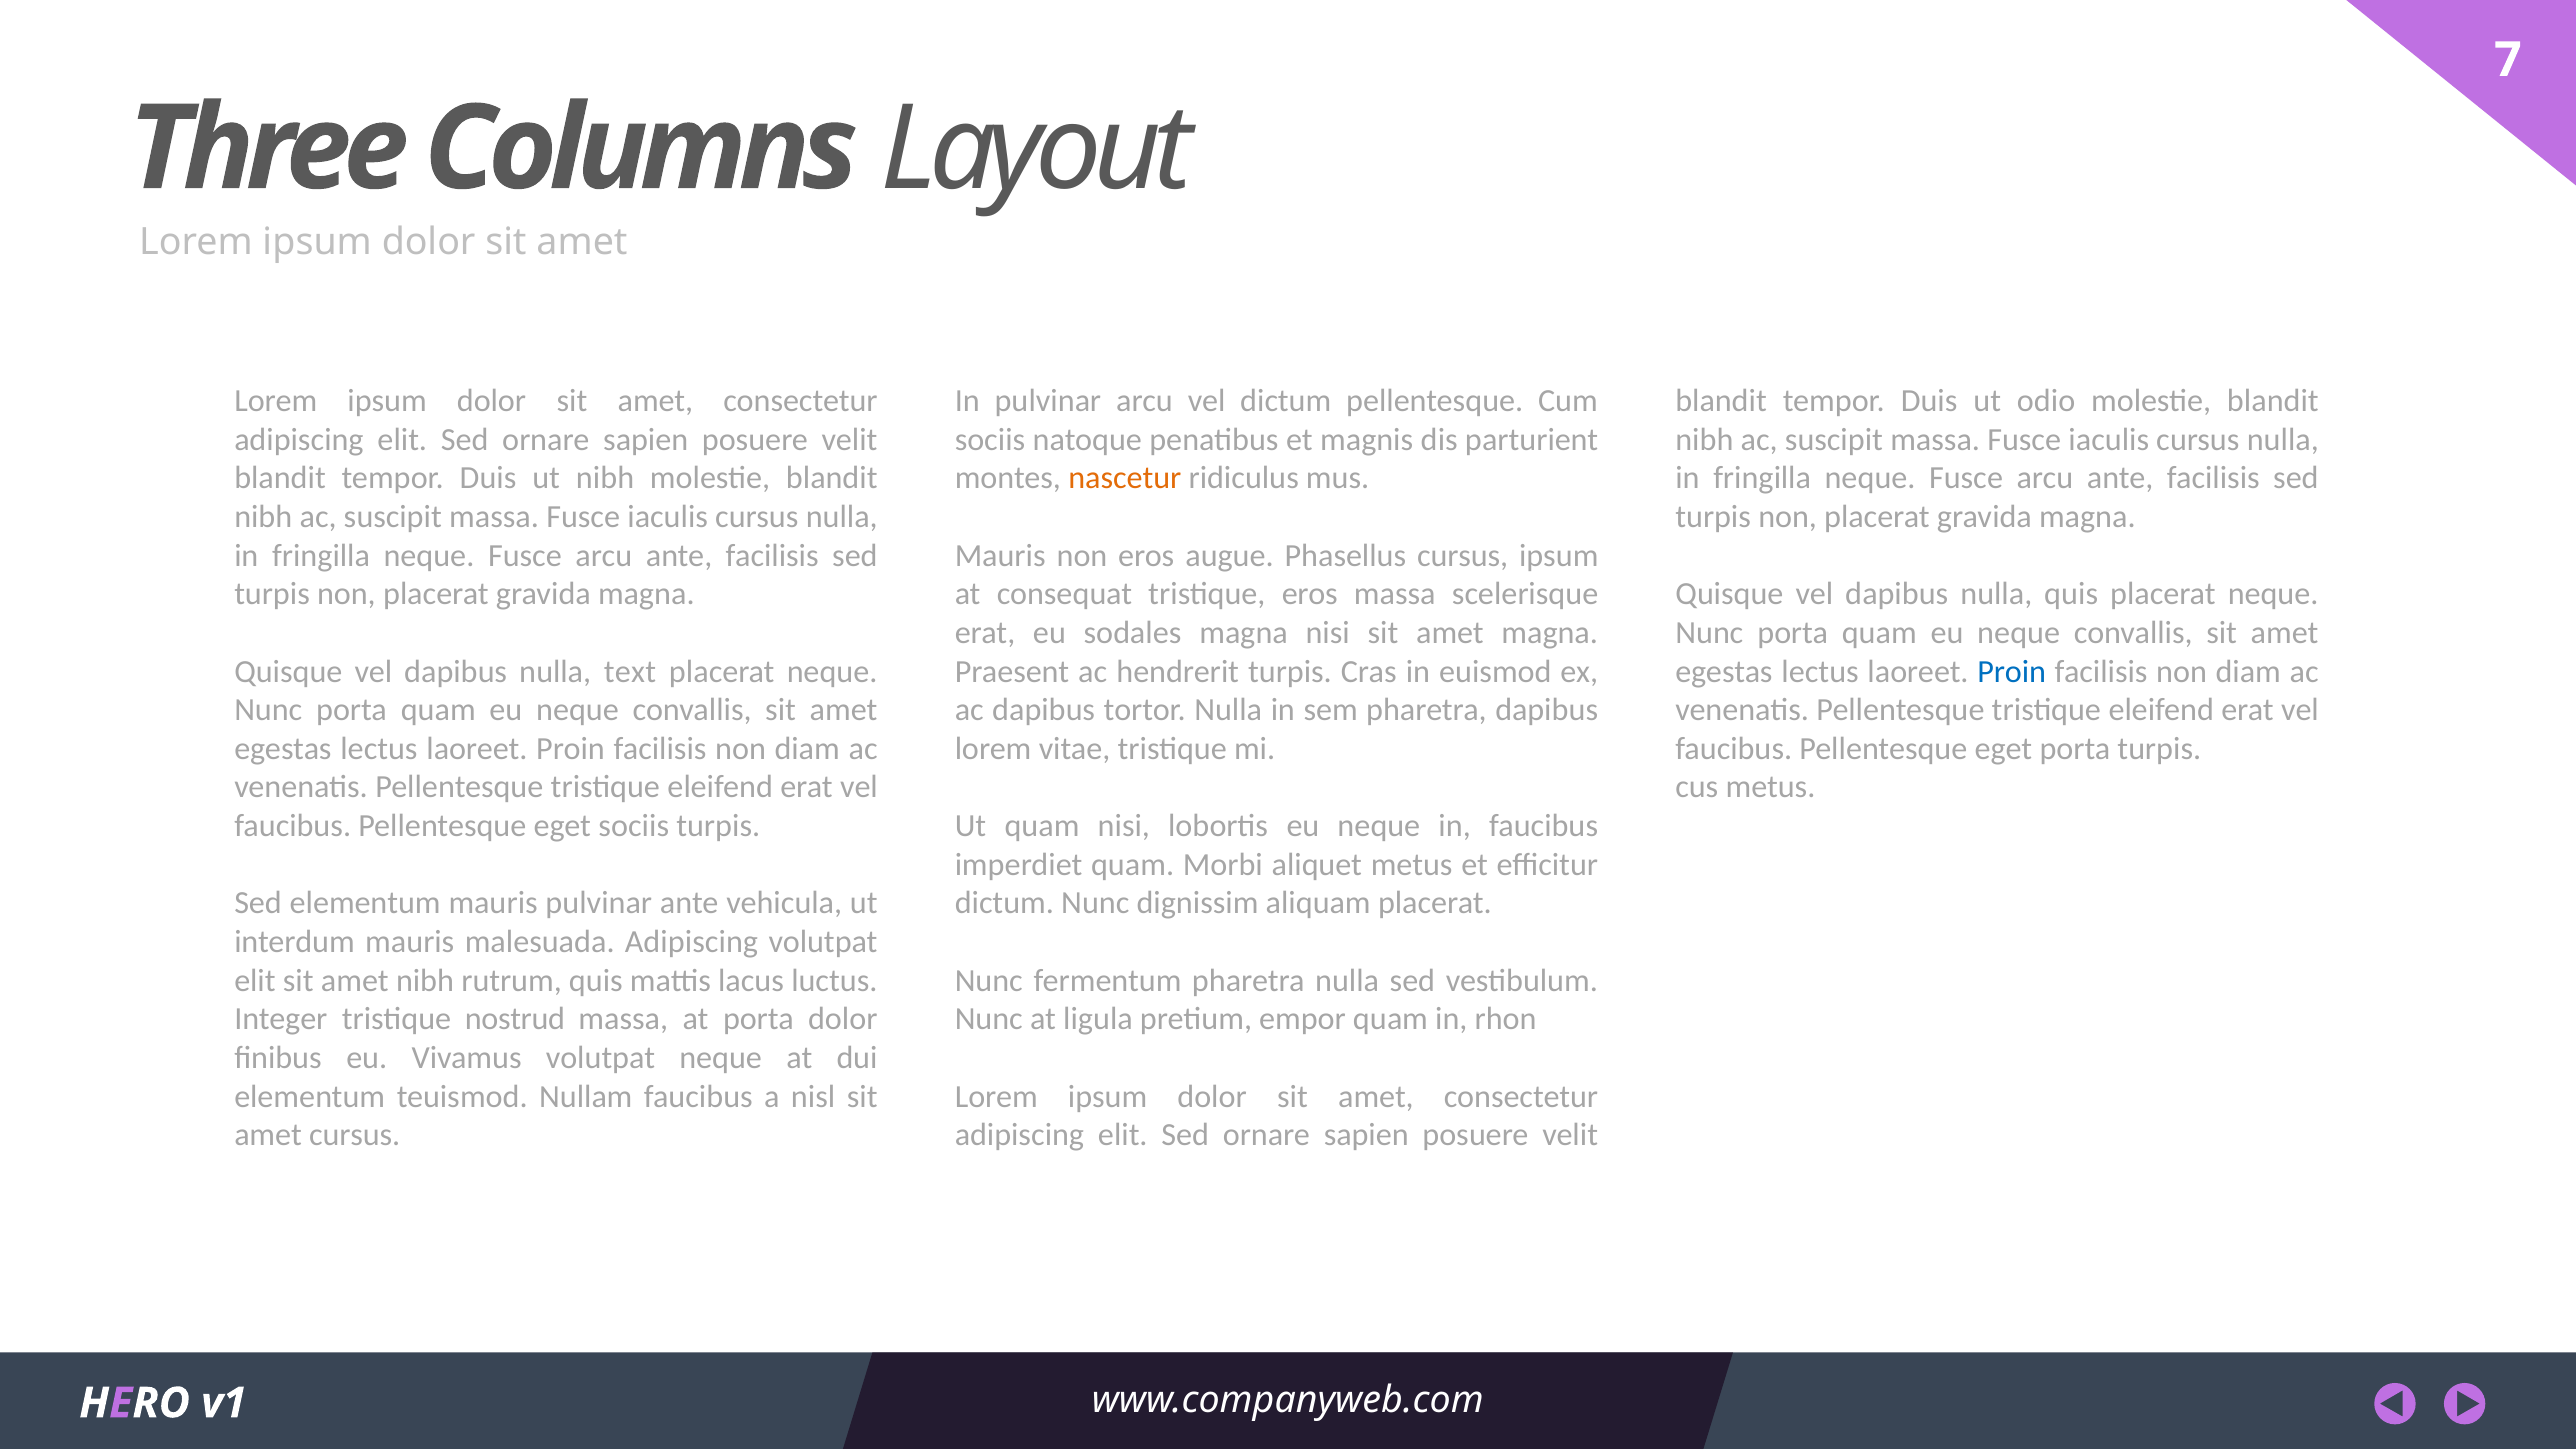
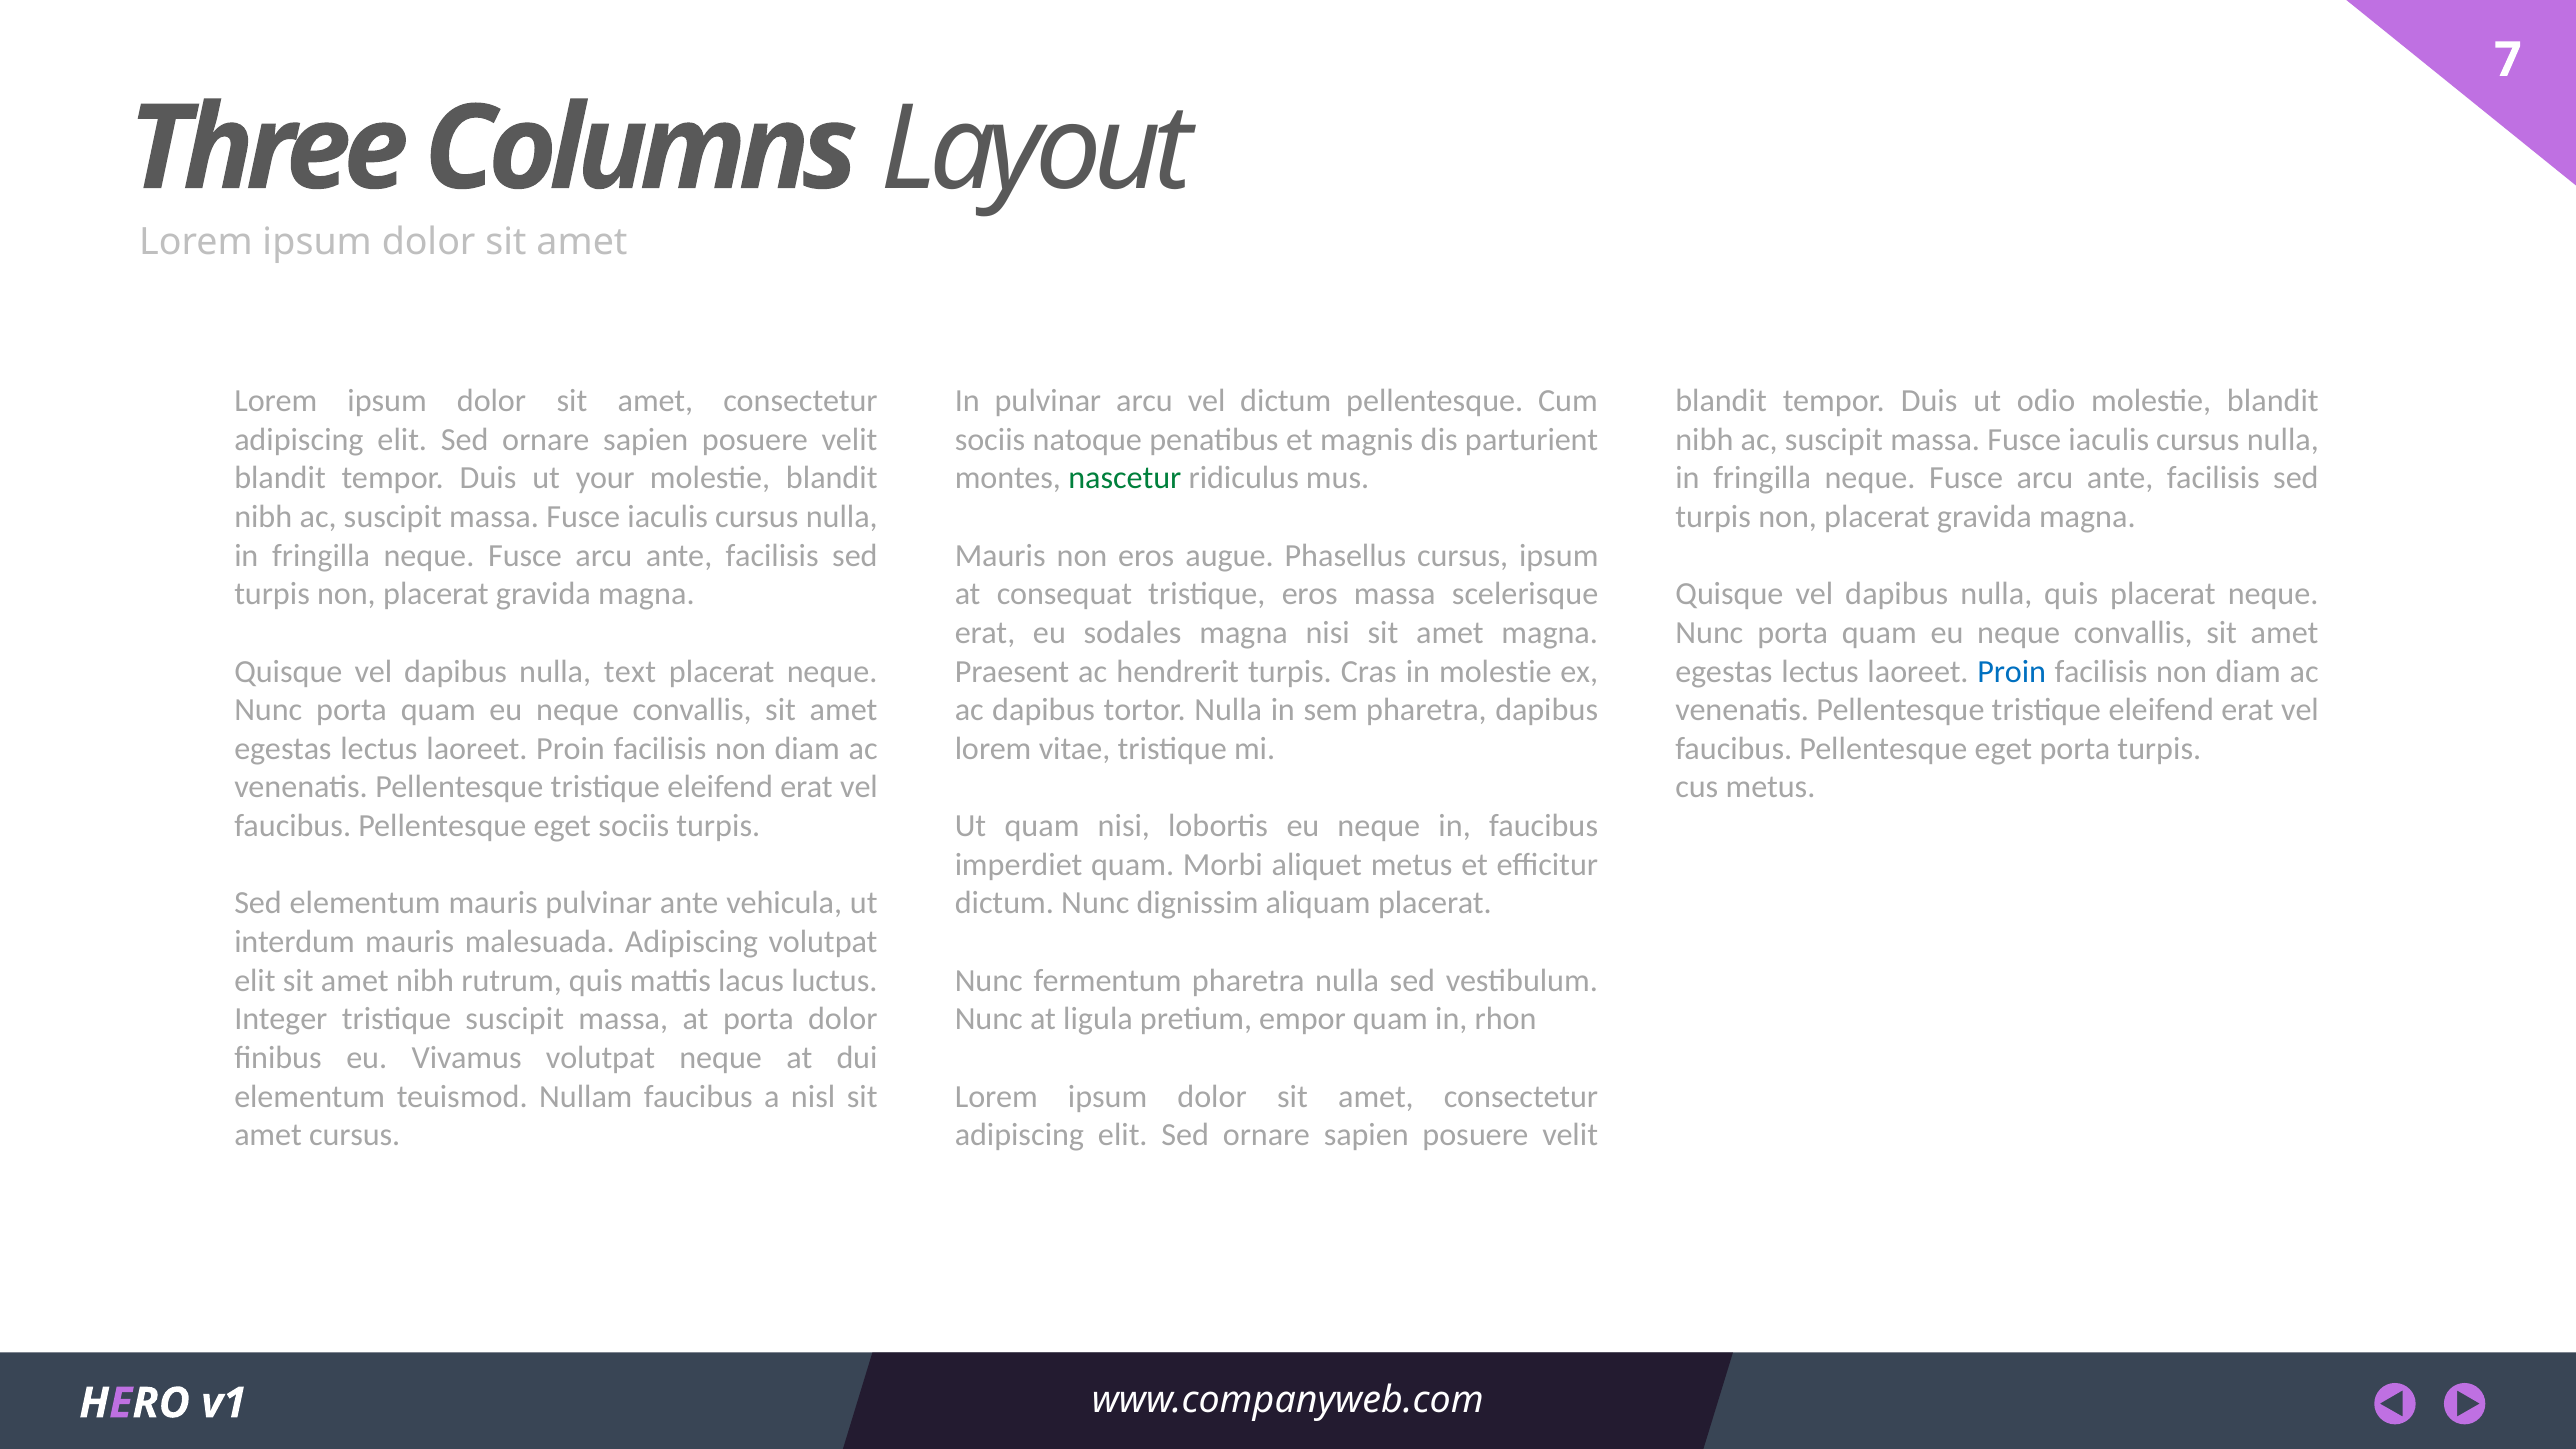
ut nibh: nibh -> your
nascetur colour: orange -> green
in euismod: euismod -> molestie
tristique nostrud: nostrud -> suscipit
